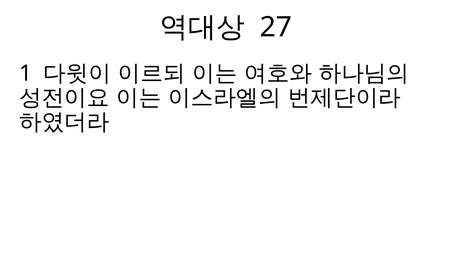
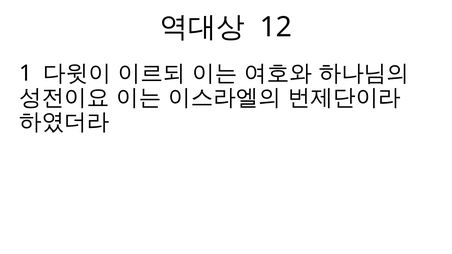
27: 27 -> 12
